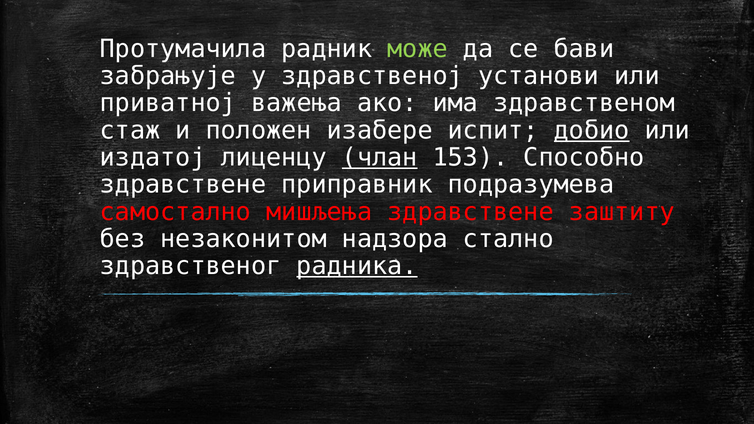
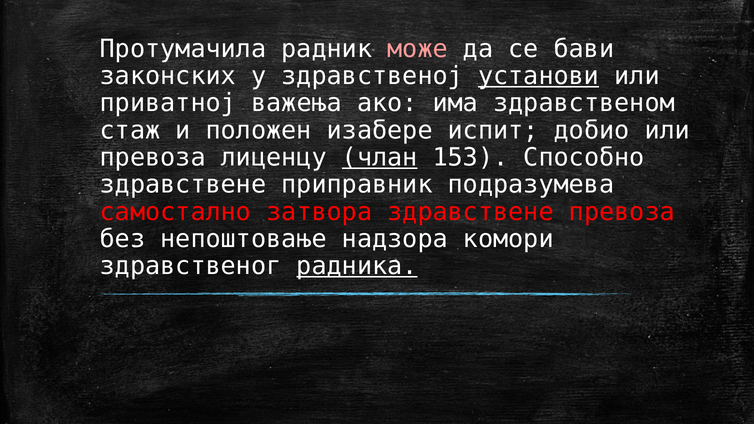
може colour: light green -> pink
забрањује: забрањује -> законских
установи underline: none -> present
добио underline: present -> none
издатој at (153, 158): издатој -> превоза
мишљења: мишљења -> затвора
здравствене заштиту: заштиту -> превоза
незаконитом: незаконитом -> непоштовање
стално: стално -> комори
